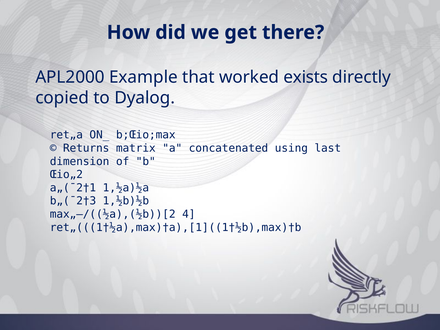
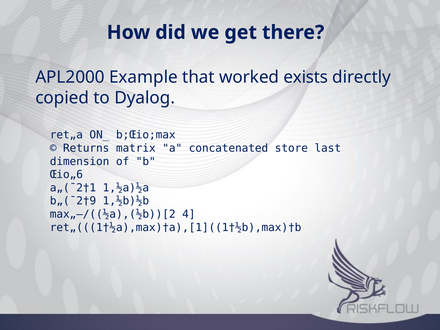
using: using -> store
Œio„2: Œio„2 -> Œio„6
b„(¯2†3: b„(¯2†3 -> b„(¯2†9
